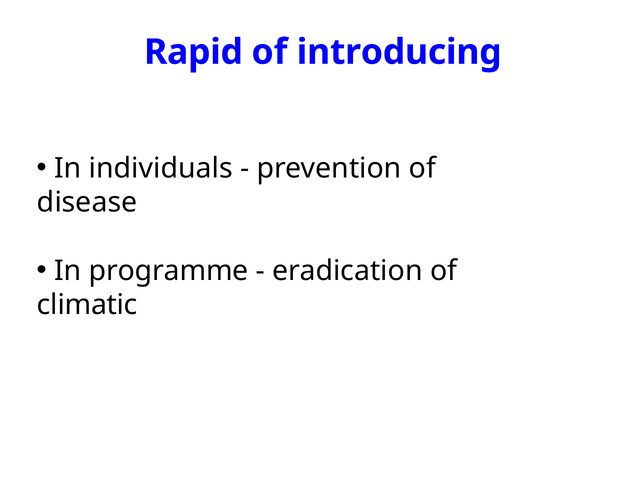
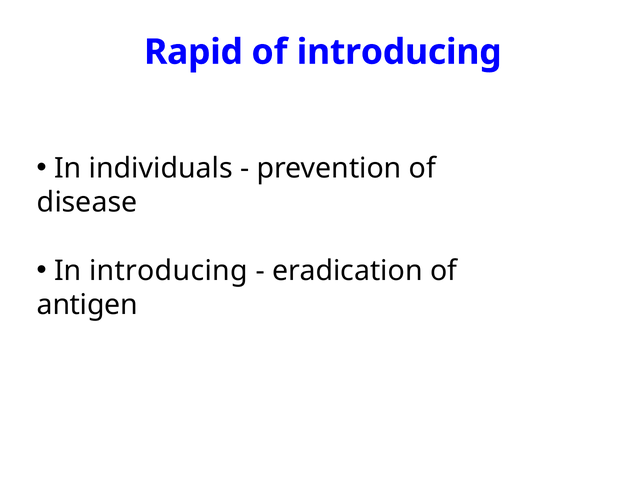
In programme: programme -> introducing
climatic: climatic -> antigen
